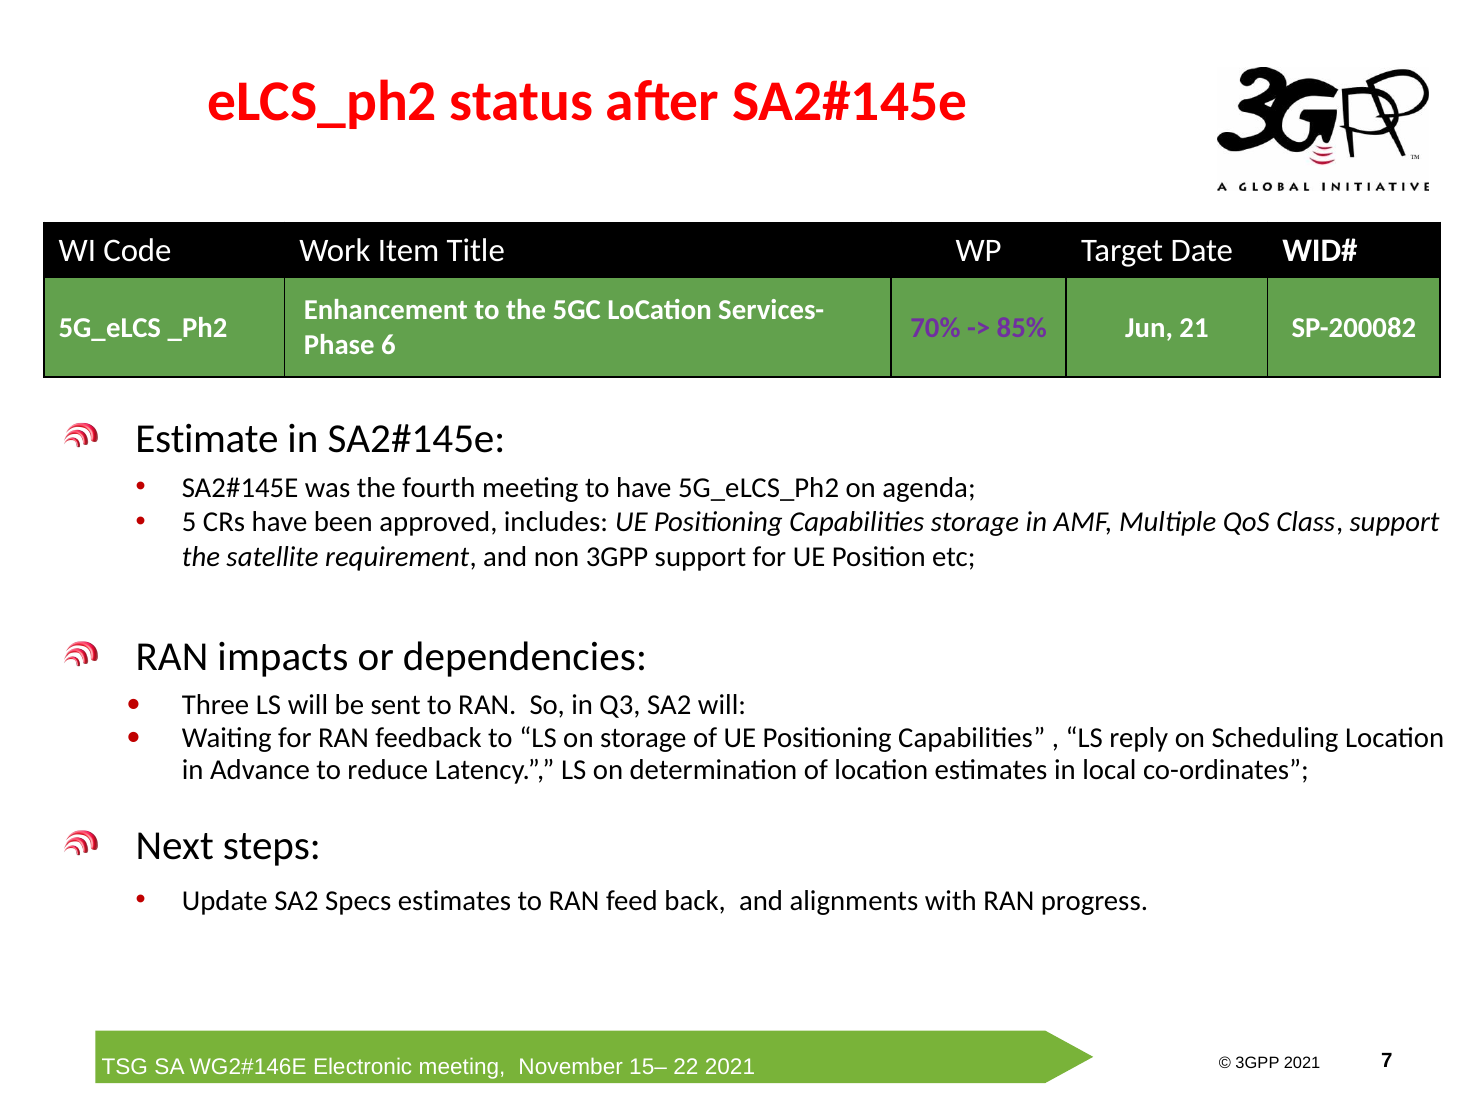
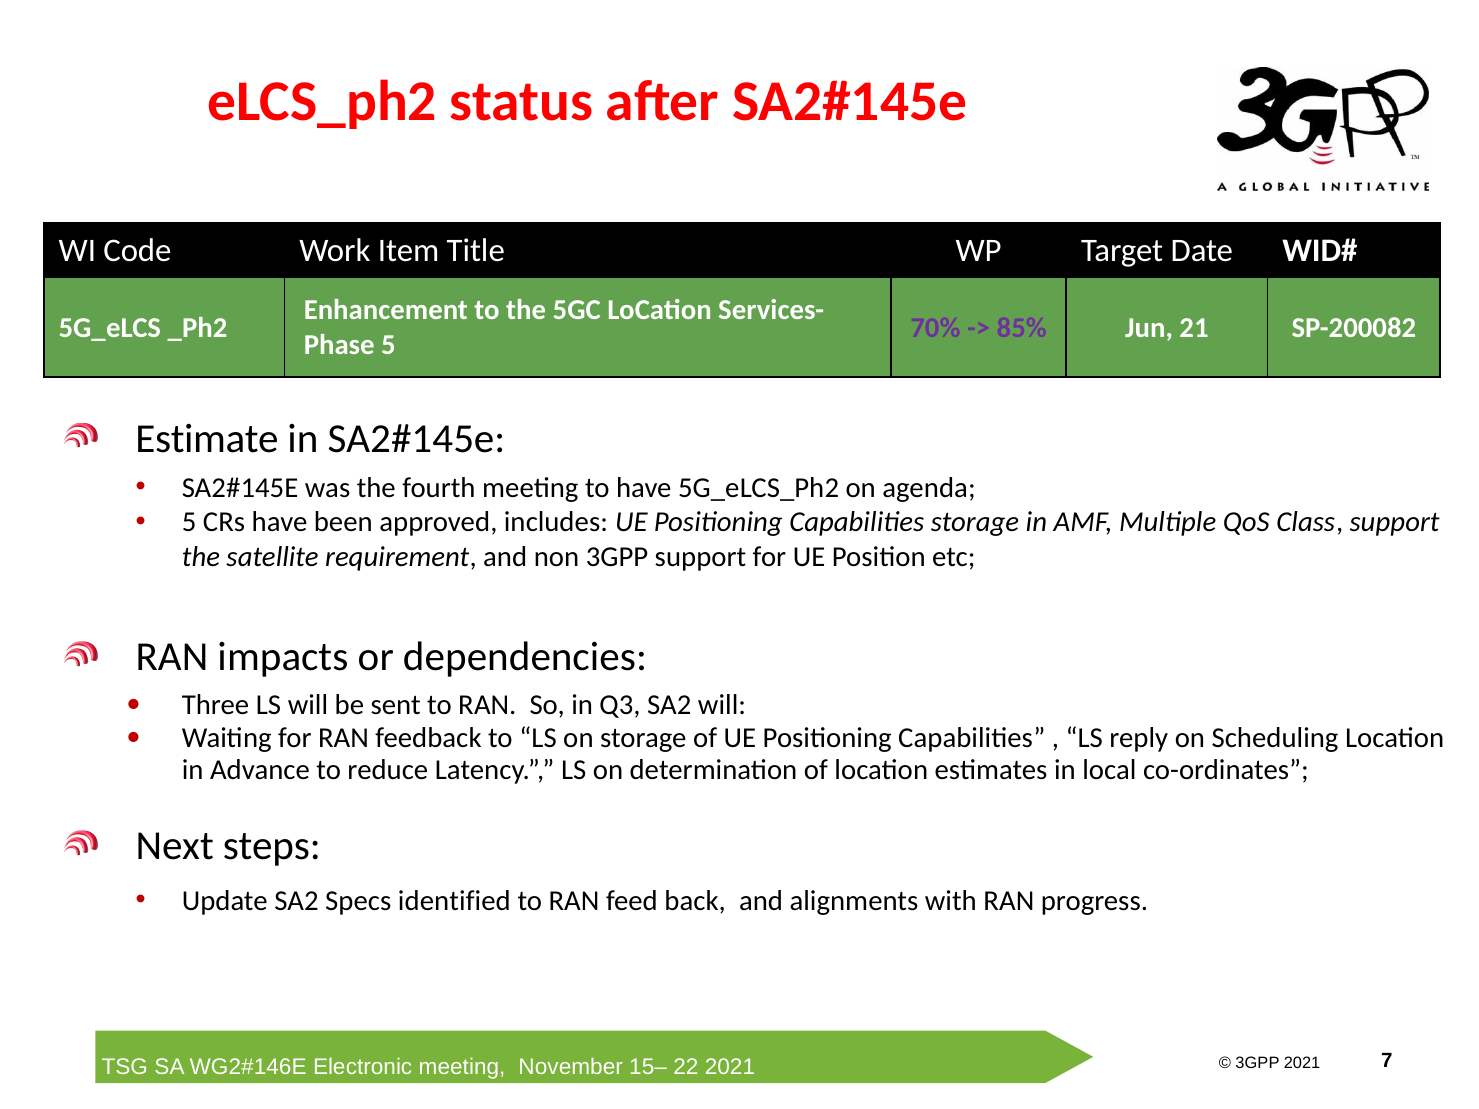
6 at (388, 345): 6 -> 5
Specs estimates: estimates -> identified
